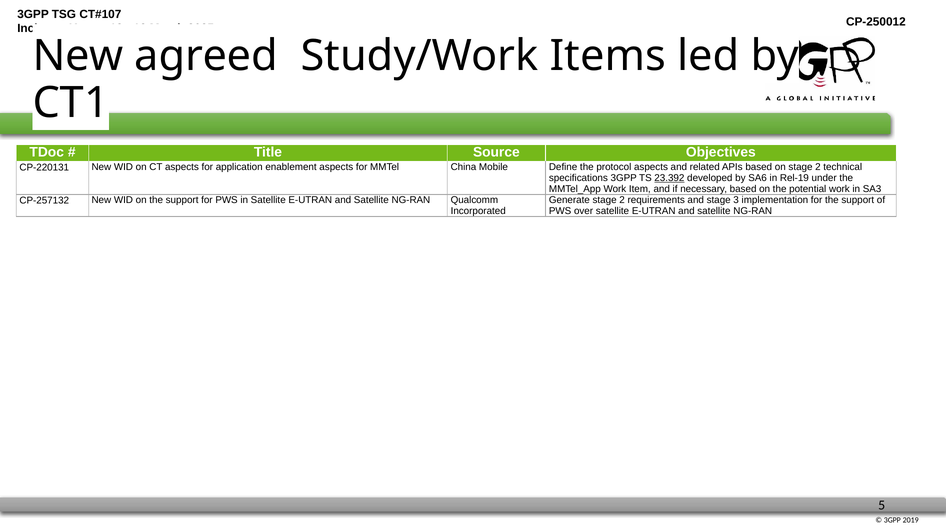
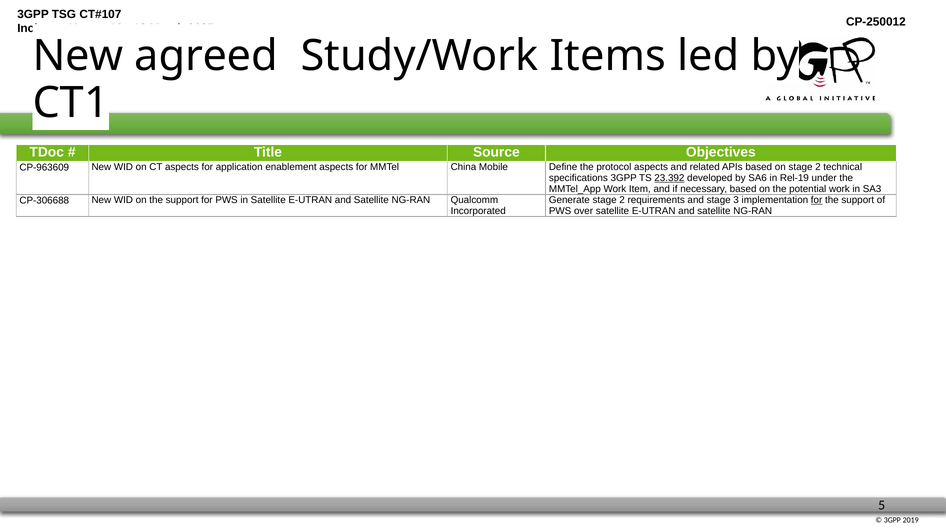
CP-220131: CP-220131 -> CP-963609
for at (817, 200) underline: none -> present
CP-257132: CP-257132 -> CP-306688
